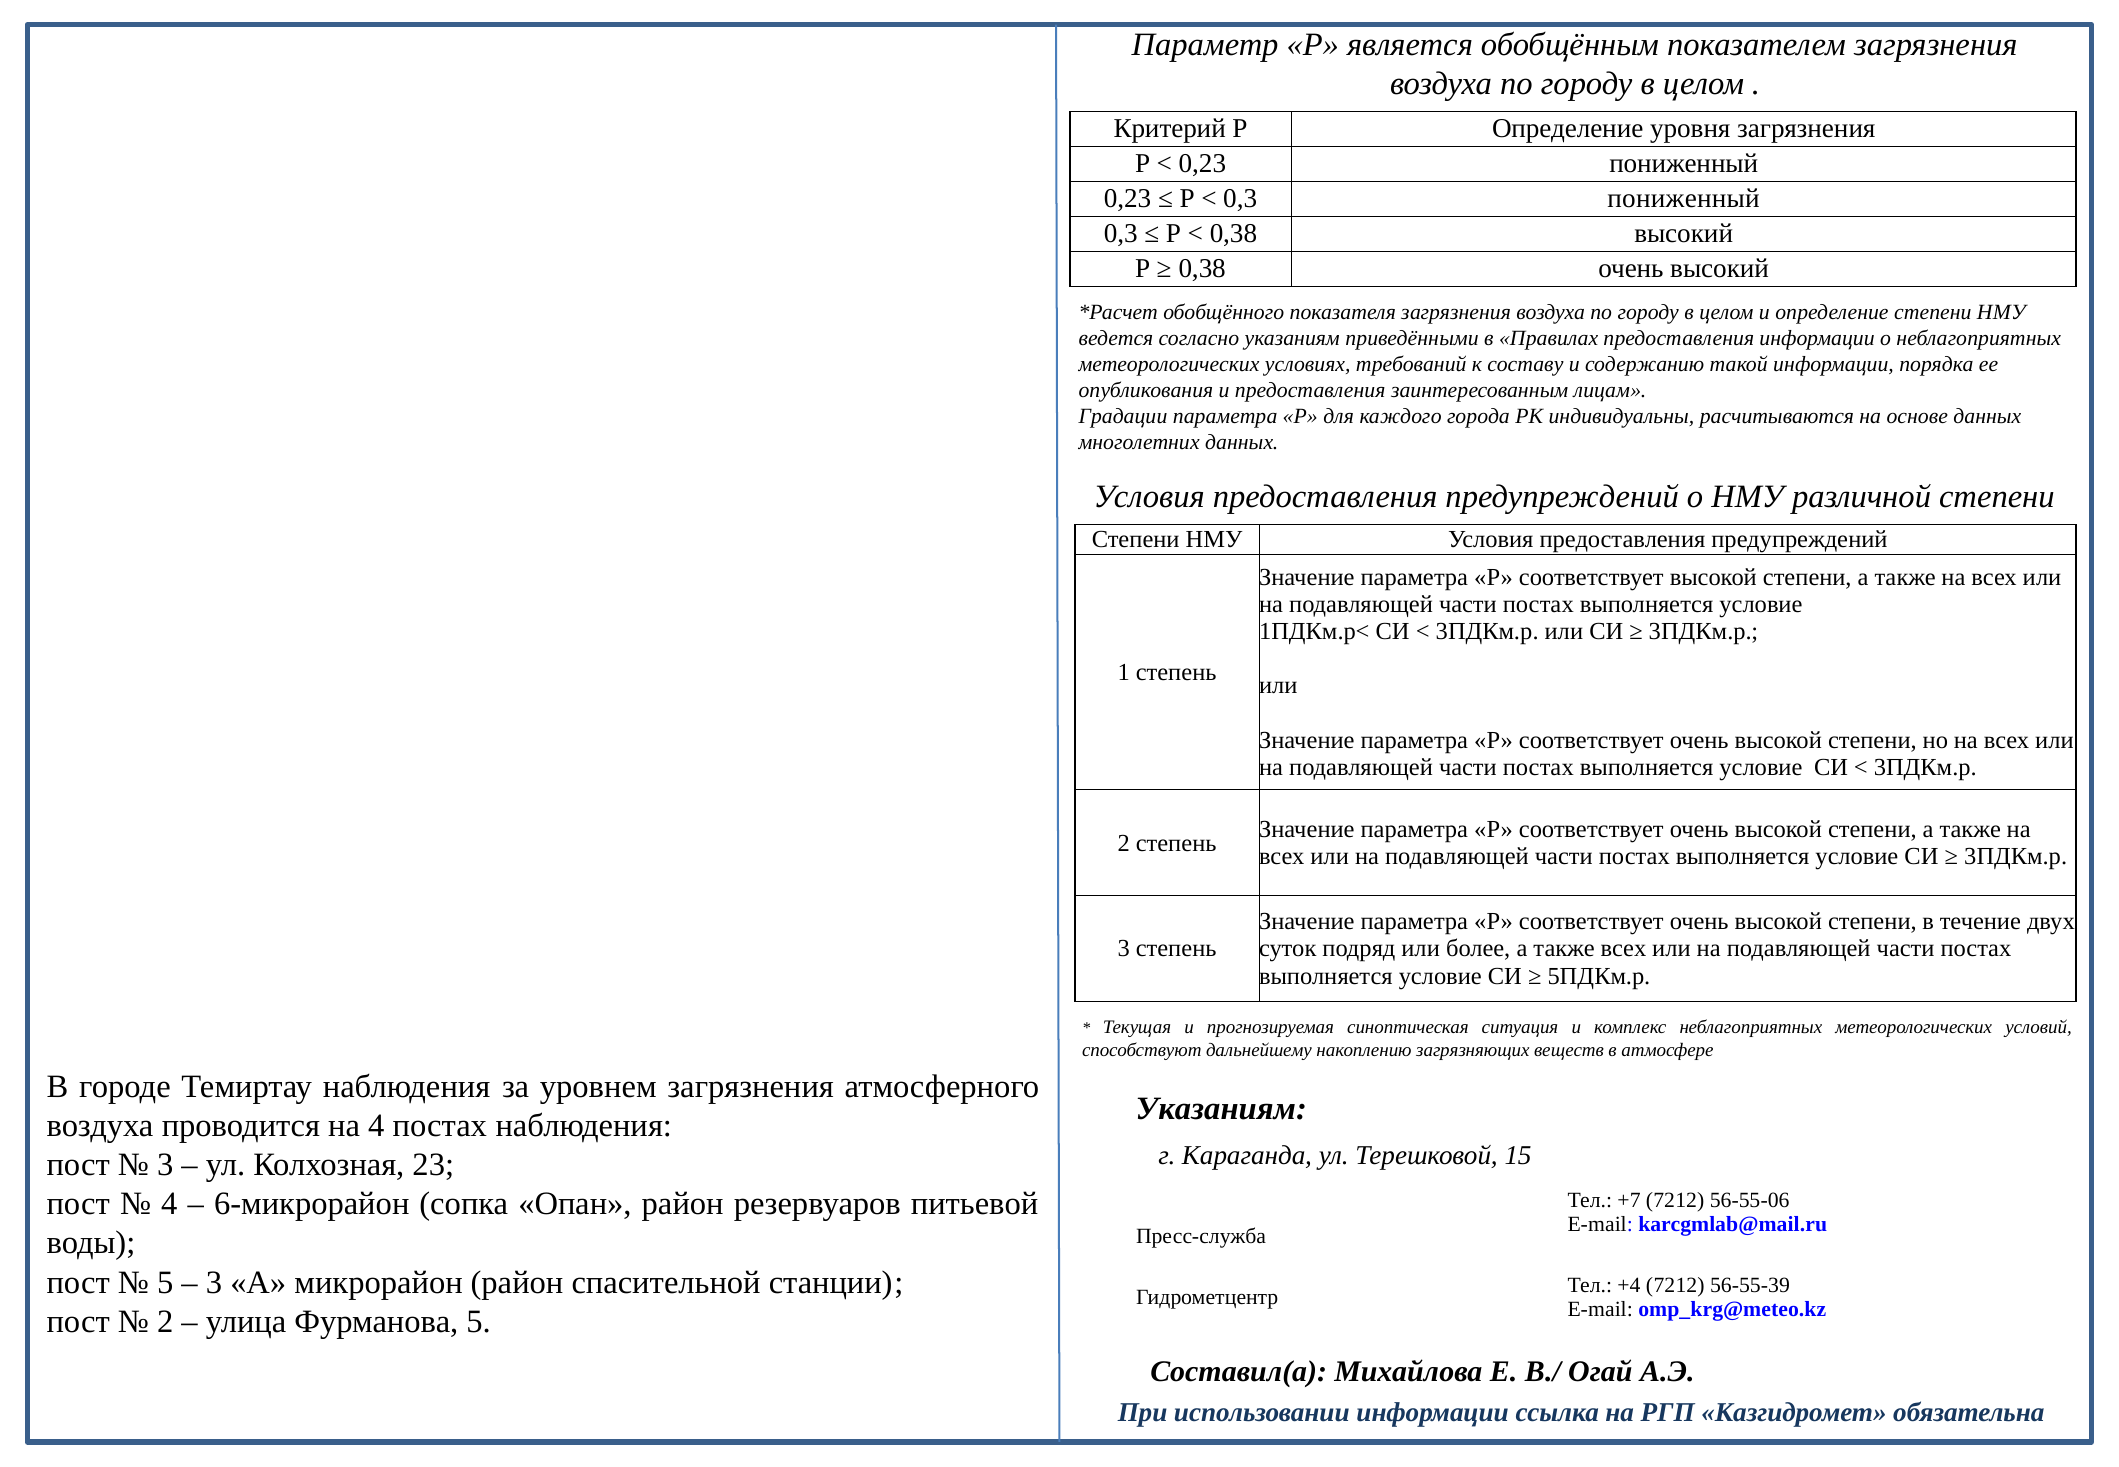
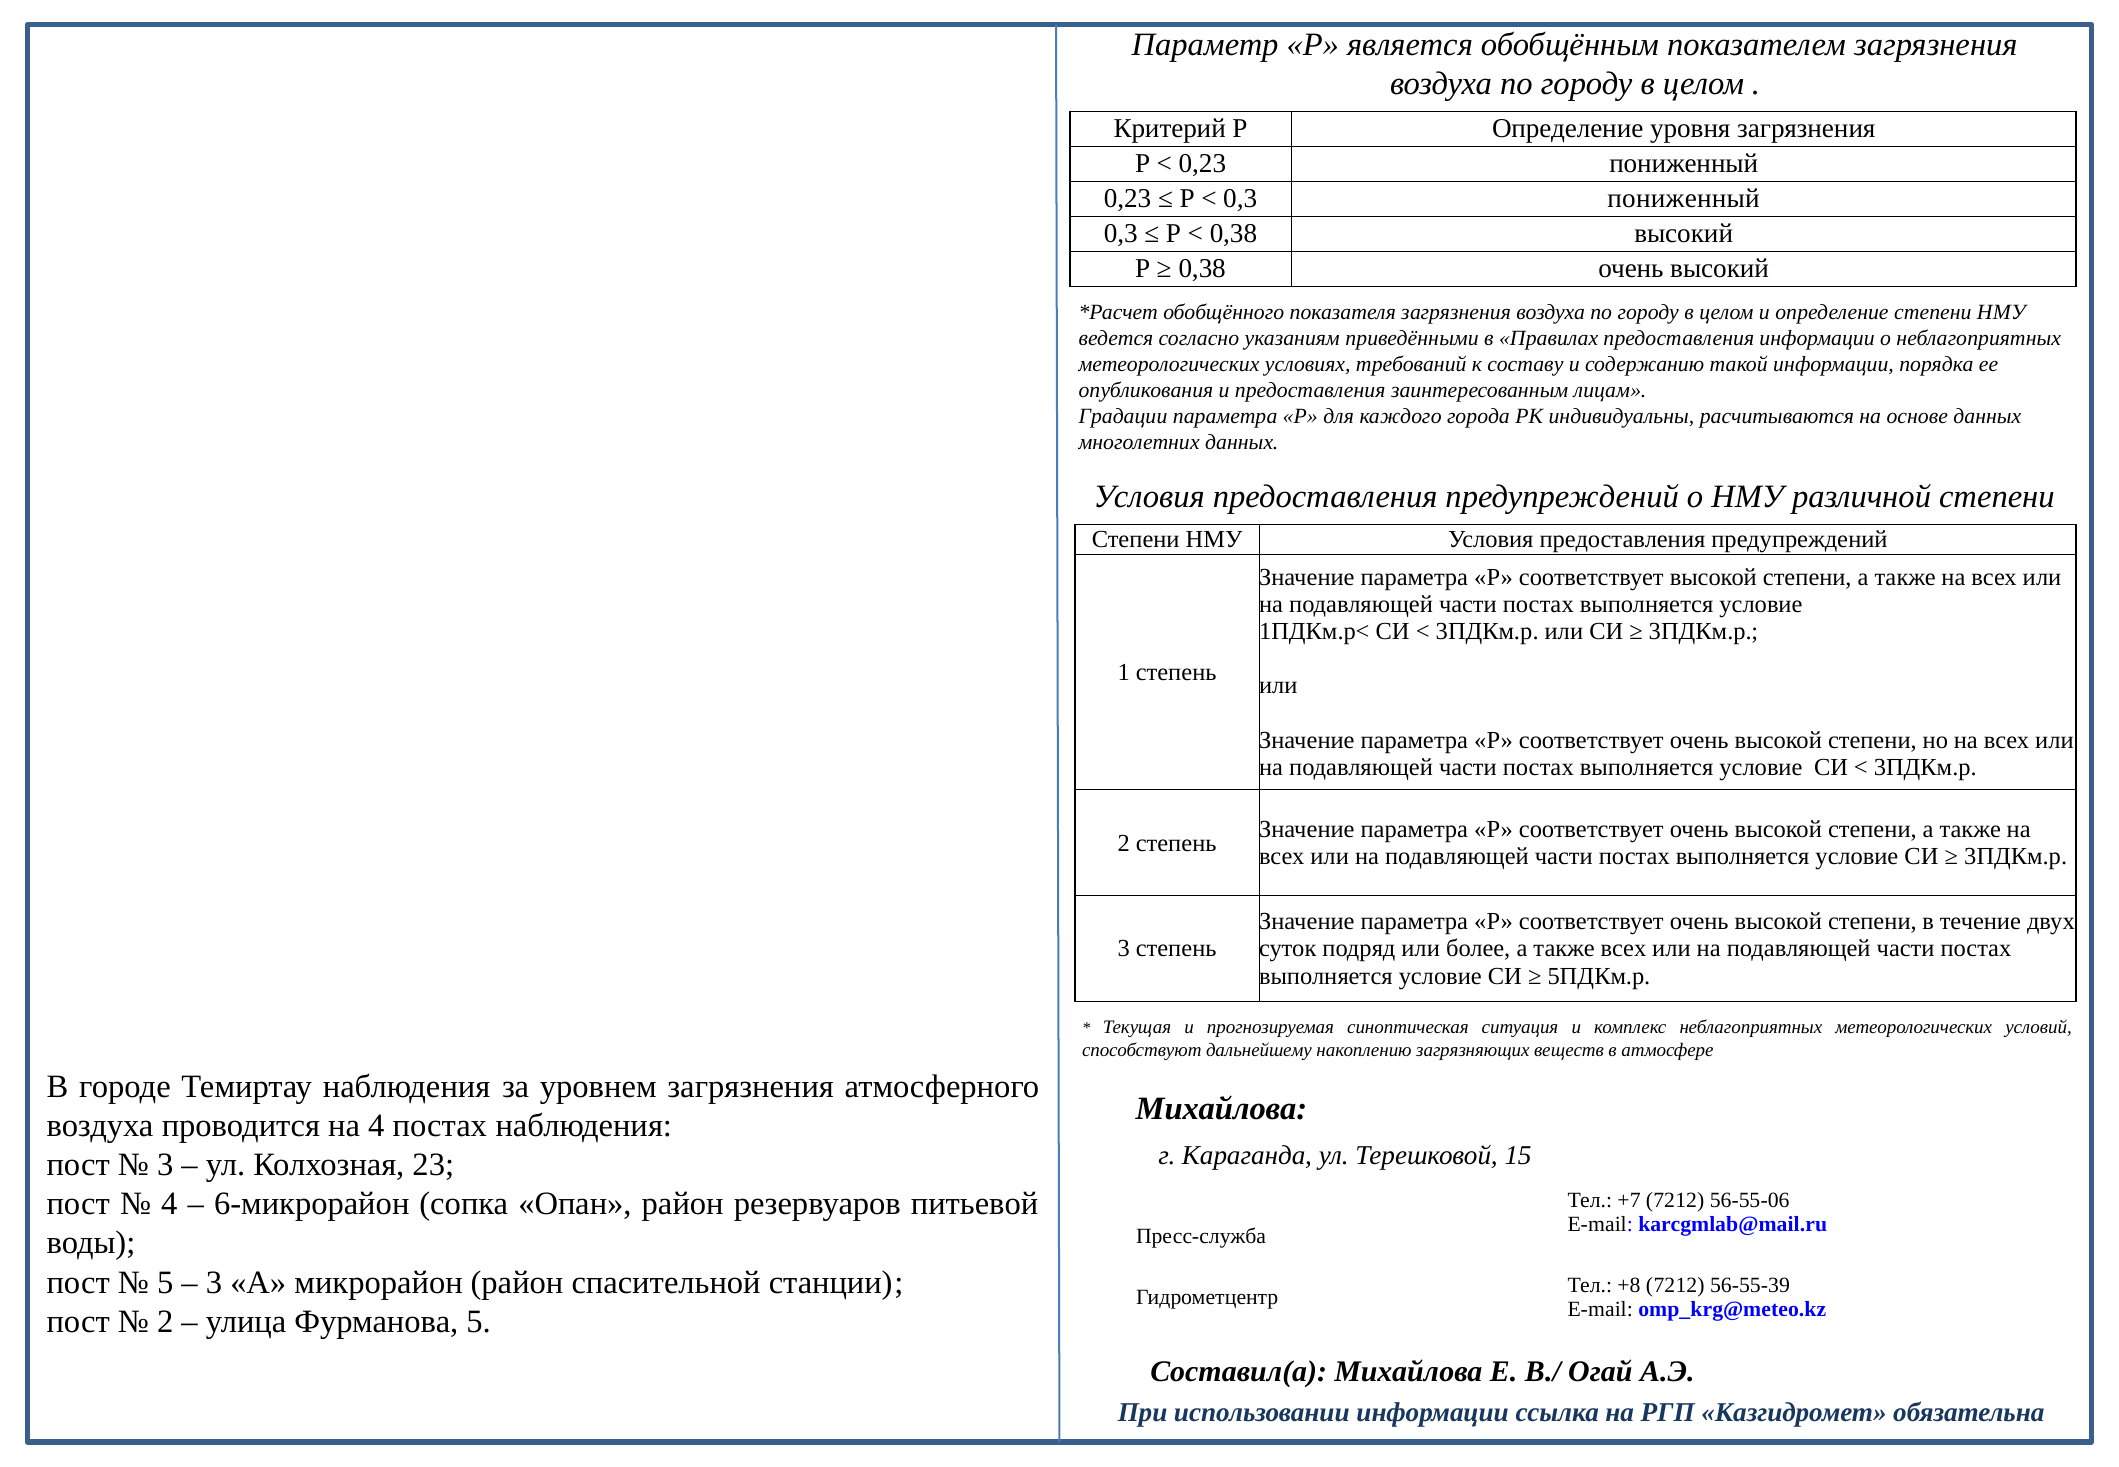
Указаниям at (1221, 1108): Указаниям -> Михайлова
+4: +4 -> +8
